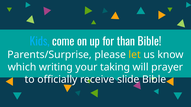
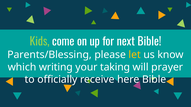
Kids colour: light blue -> light green
than: than -> next
Parents/Surprise: Parents/Surprise -> Parents/Blessing
slide: slide -> here
